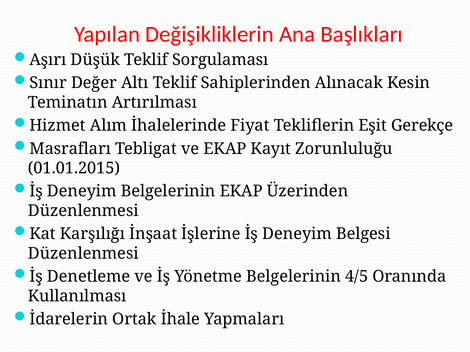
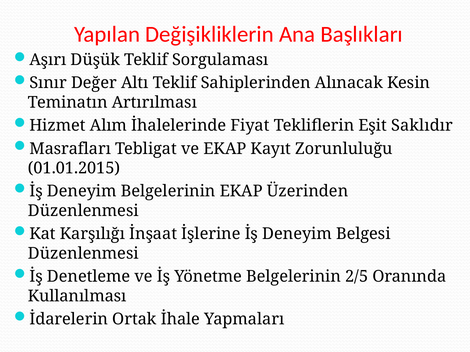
Gerekçe: Gerekçe -> Saklıdır
4/5: 4/5 -> 2/5
